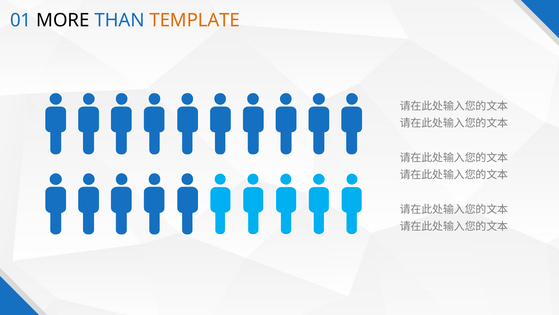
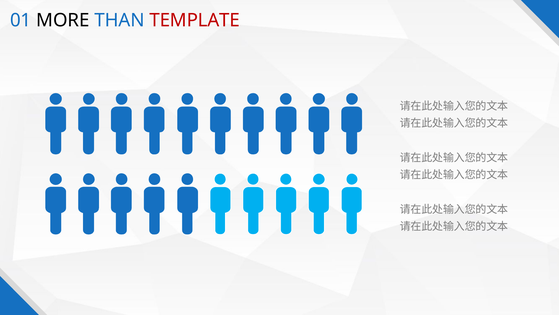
TEMPLATE colour: orange -> red
